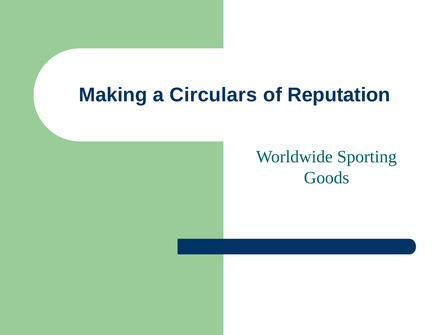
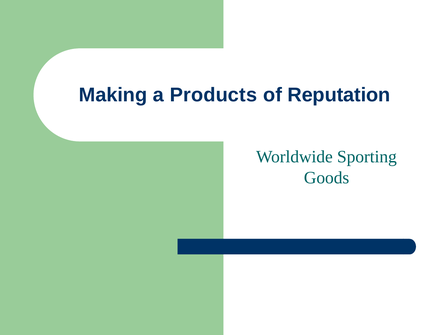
Circulars: Circulars -> Products
